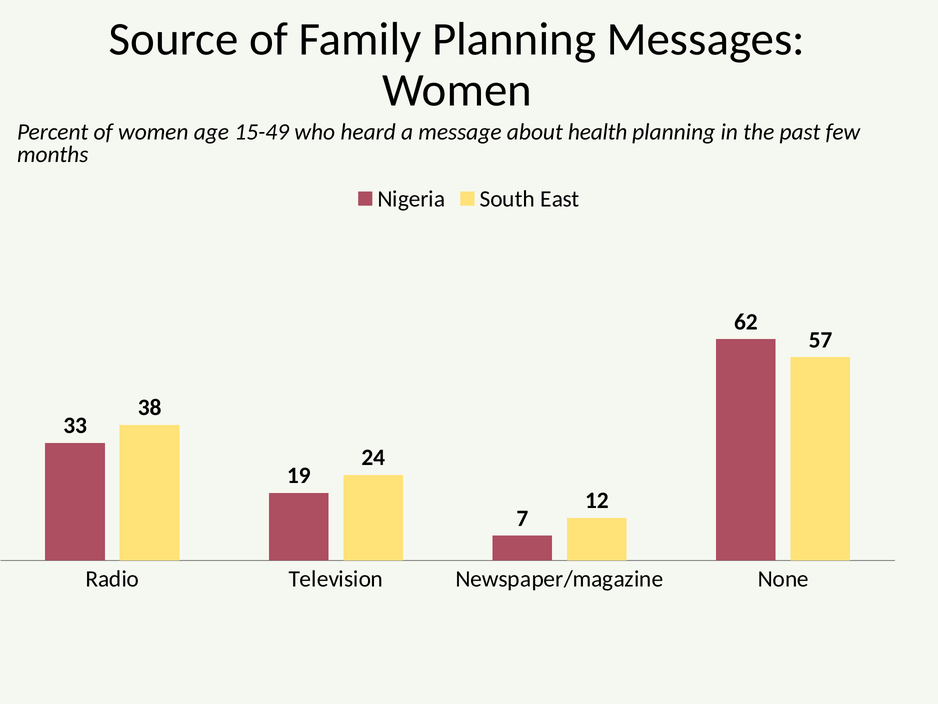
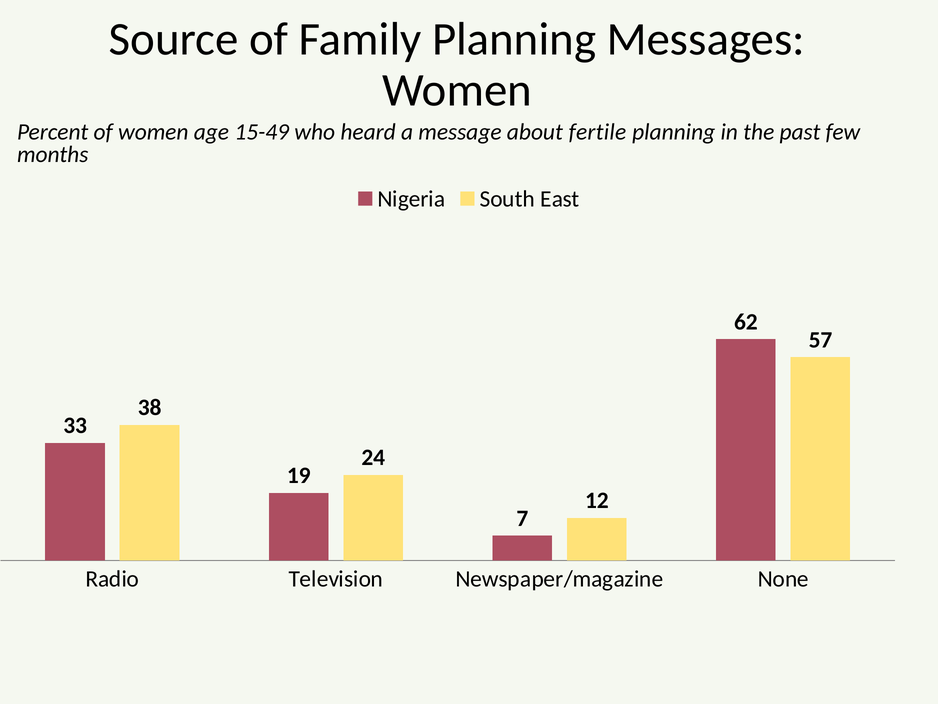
health: health -> fertile
